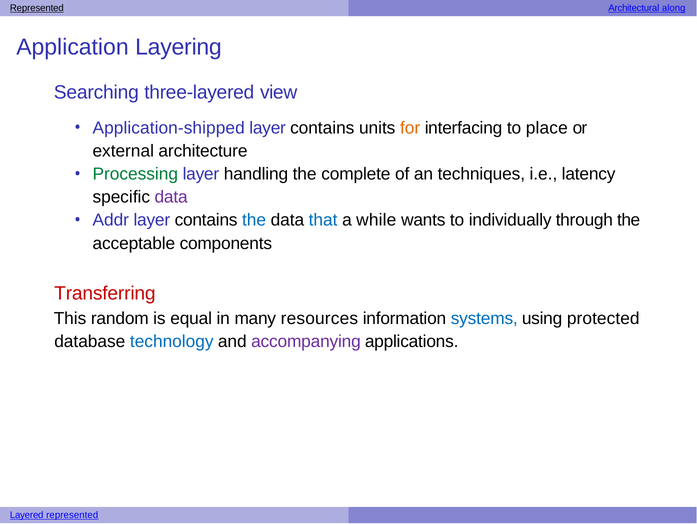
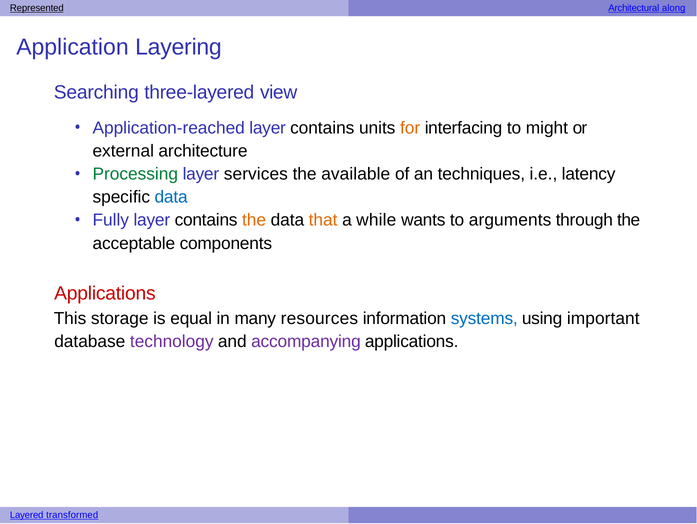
Application-shipped: Application-shipped -> Application-reached
place: place -> might
handling: handling -> services
complete: complete -> available
data at (171, 197) colour: purple -> blue
Addr: Addr -> Fully
the at (254, 220) colour: blue -> orange
that colour: blue -> orange
individually: individually -> arguments
Transferring at (105, 293): Transferring -> Applications
random: random -> storage
protected: protected -> important
technology colour: blue -> purple
Layered represented: represented -> transformed
